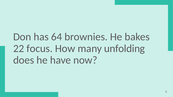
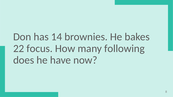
64: 64 -> 14
unfolding: unfolding -> following
